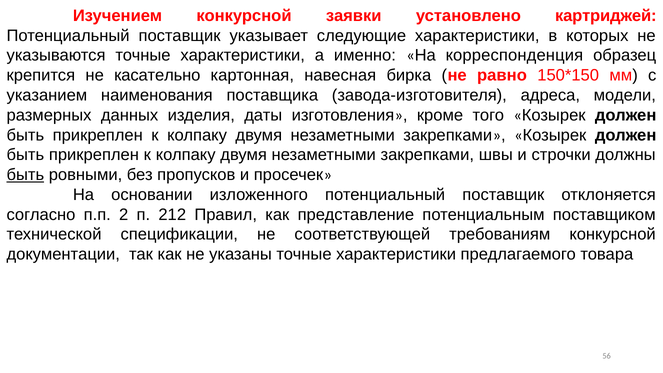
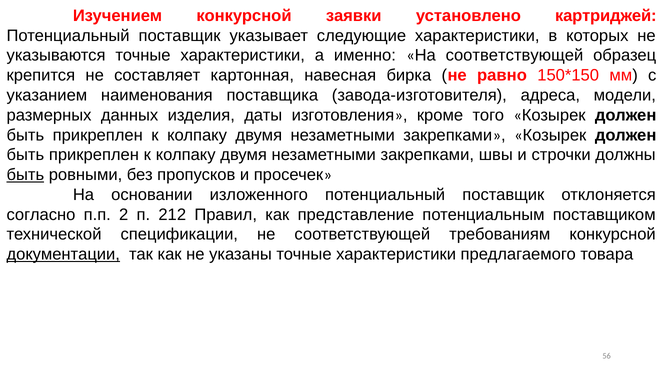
На корреспонденция: корреспонденция -> соответствующей
касательно: касательно -> составляет
документации underline: none -> present
